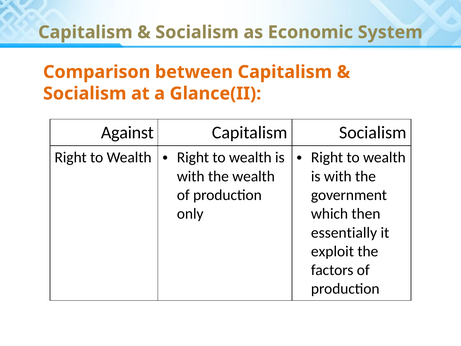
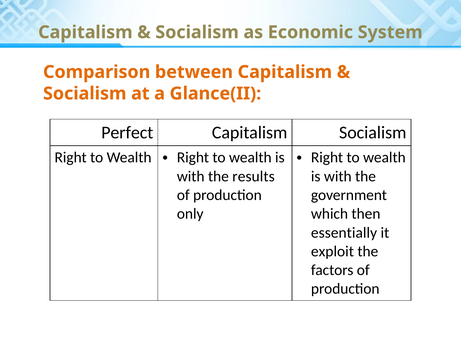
Against: Against -> Perfect
the wealth: wealth -> results
